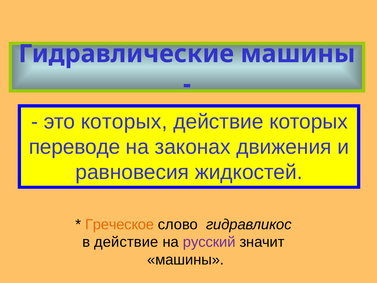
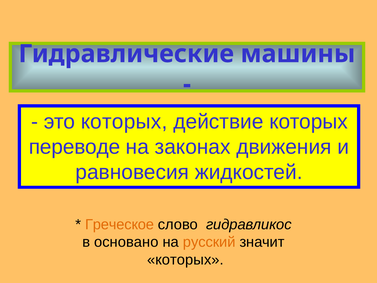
в действие: действие -> основано
русский colour: purple -> orange
машины at (186, 260): машины -> которых
